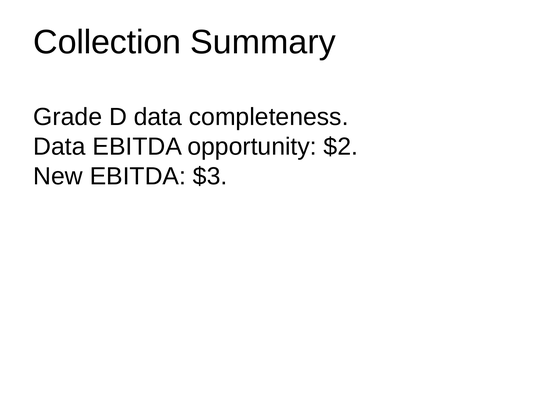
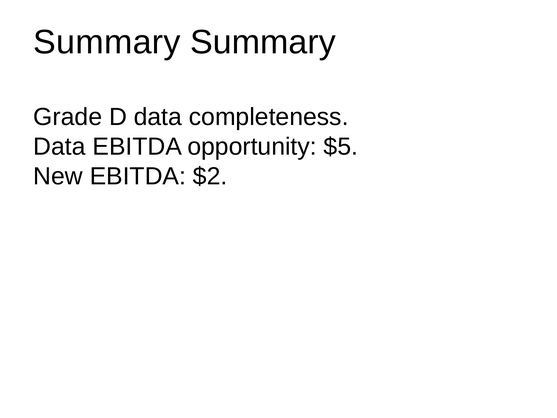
Collection at (107, 42): Collection -> Summary
$2: $2 -> $5
$3: $3 -> $2
